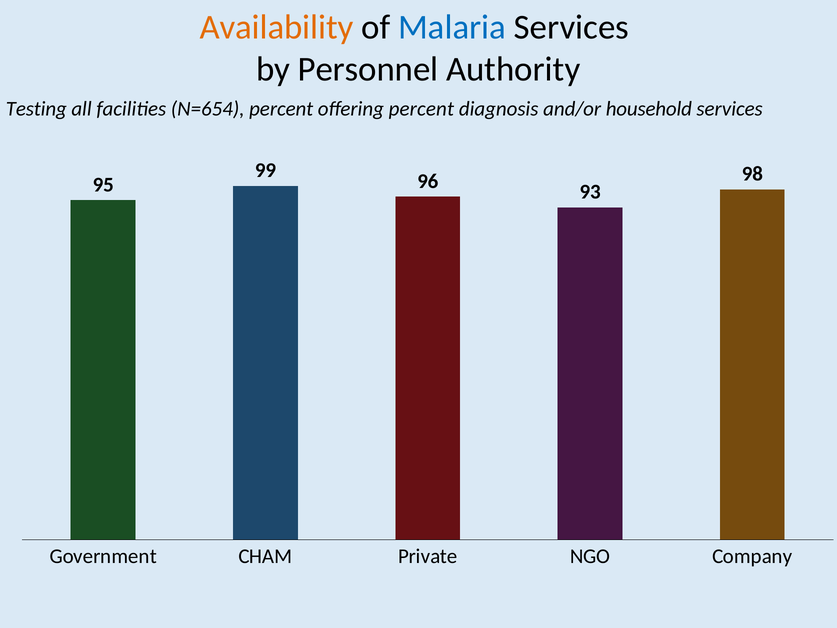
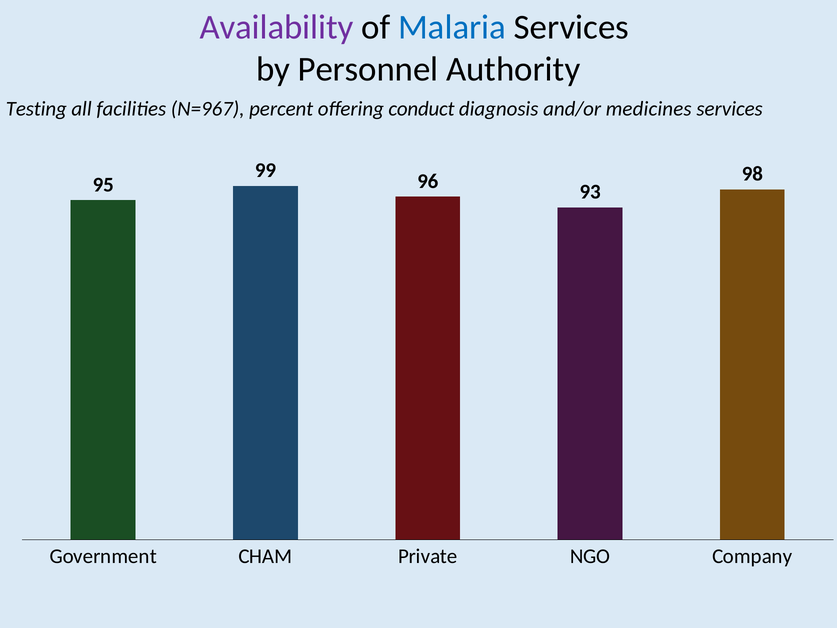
Availability colour: orange -> purple
N=654: N=654 -> N=967
offering percent: percent -> conduct
household: household -> medicines
